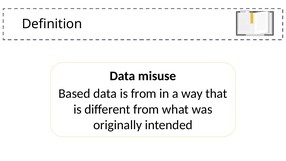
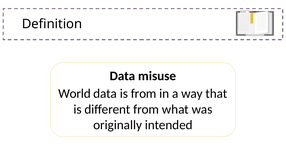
Based: Based -> World
